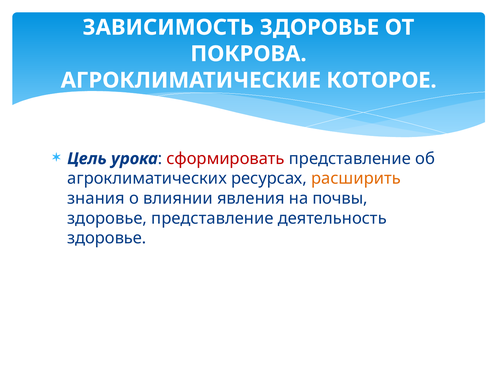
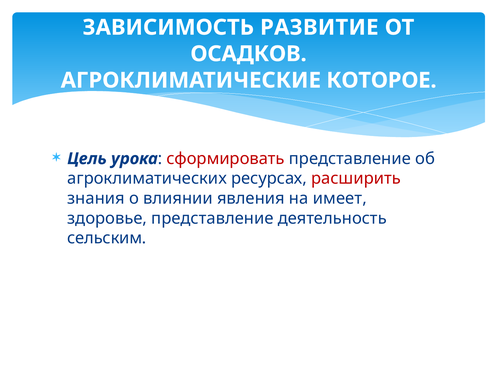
ЗАВИСИМОСТЬ ЗДОРОВЬЕ: ЗДОРОВЬЕ -> РАЗВИТИЕ
ПОКРОВА: ПОКРОВА -> ОСАДКОВ
расширить colour: orange -> red
почвы: почвы -> имеет
здоровье at (107, 239): здоровье -> сельским
